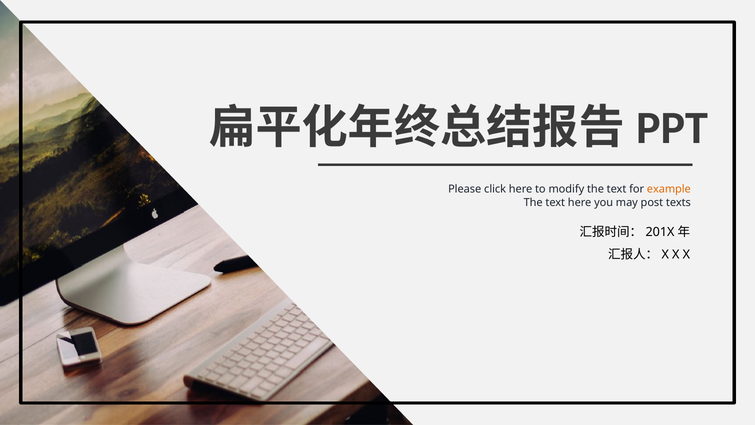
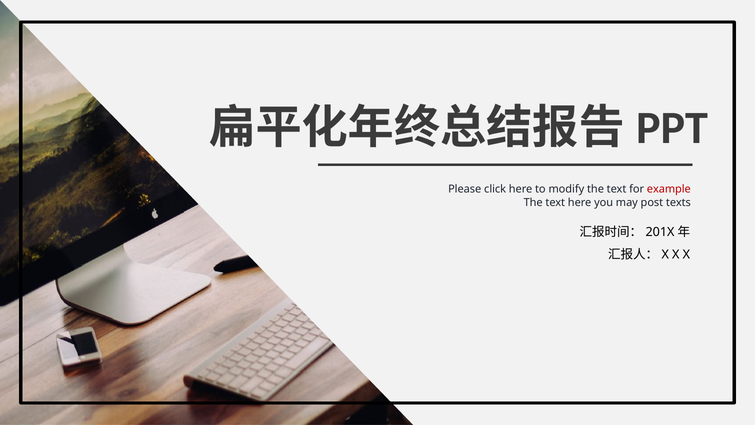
example colour: orange -> red
